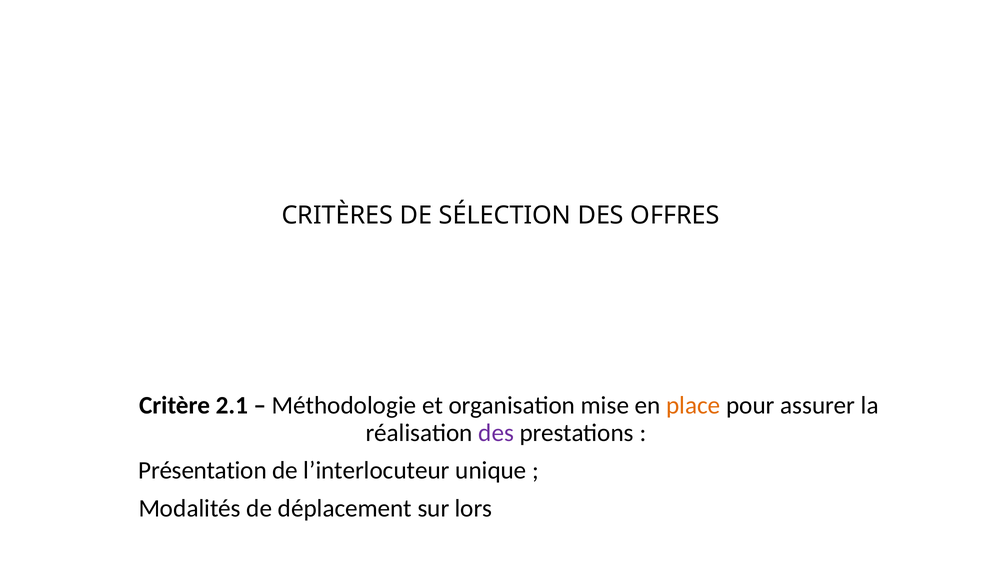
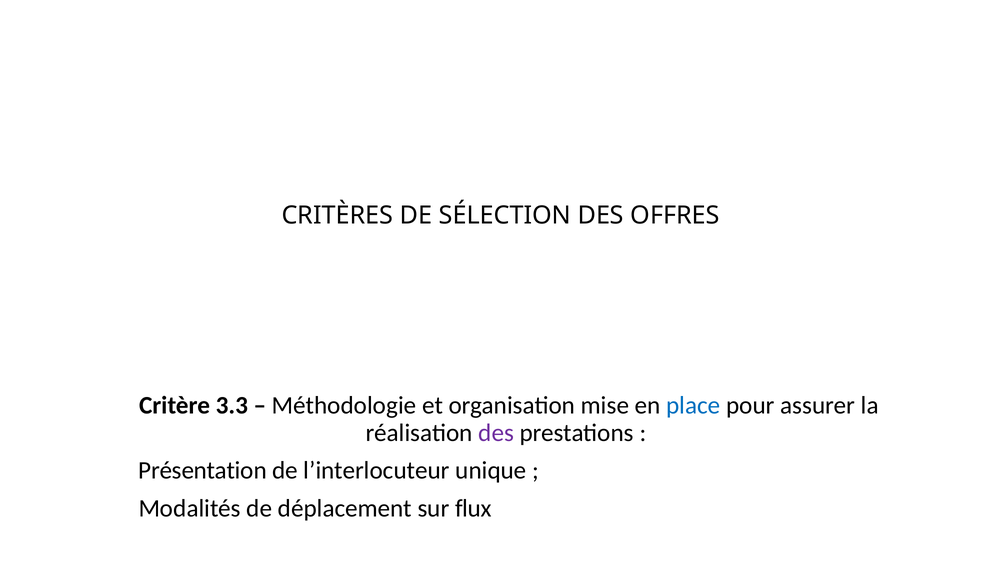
2.1: 2.1 -> 3.3
place colour: orange -> blue
lors: lors -> flux
